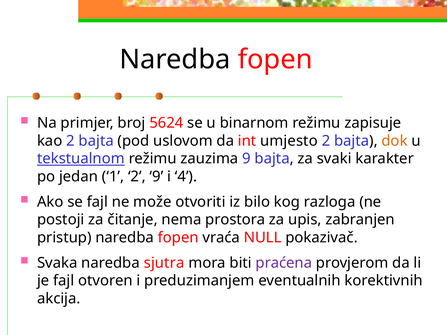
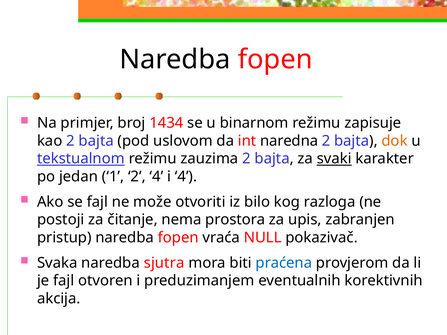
5624: 5624 -> 1434
umjesto: umjesto -> naredna
zauzima 9: 9 -> 2
svaki underline: none -> present
2 9: 9 -> 4
praćena colour: purple -> blue
